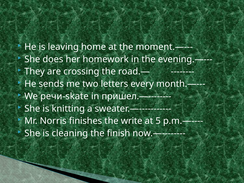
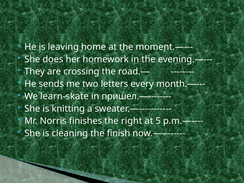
речи-skate: речи-skate -> learn-skate
write: write -> right
